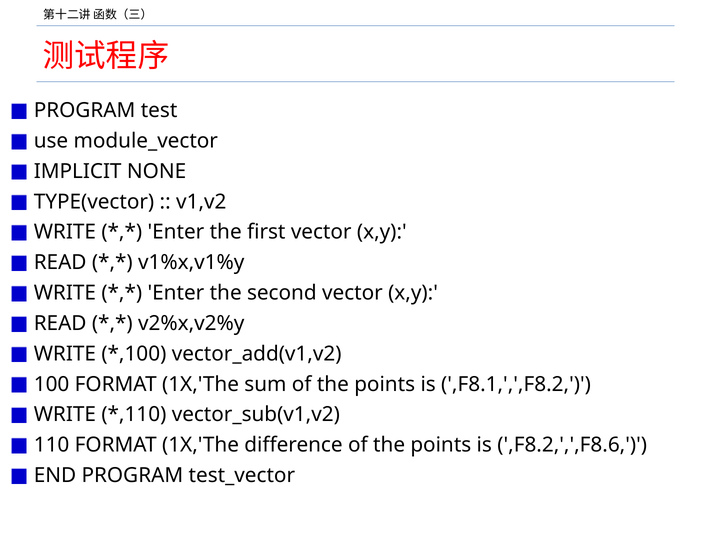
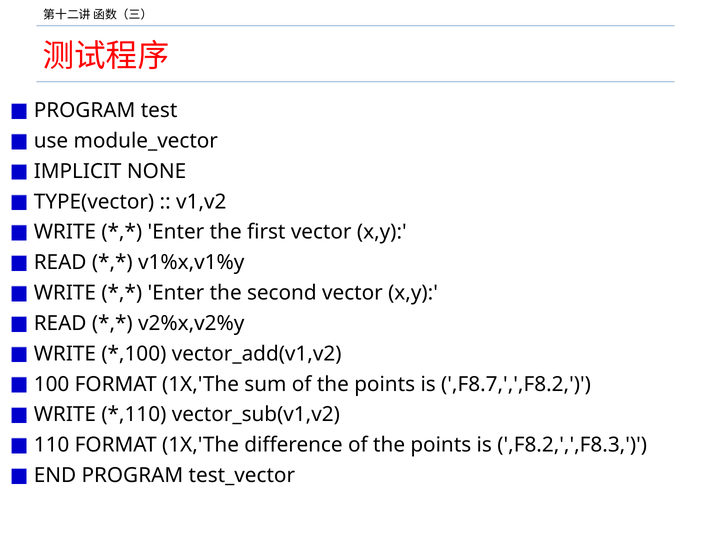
,F8.1,',',F8.2: ,F8.1,',',F8.2 -> ,F8.7,',',F8.2
,F8.2,',',F8.6: ,F8.2,',',F8.6 -> ,F8.2,',',F8.3
